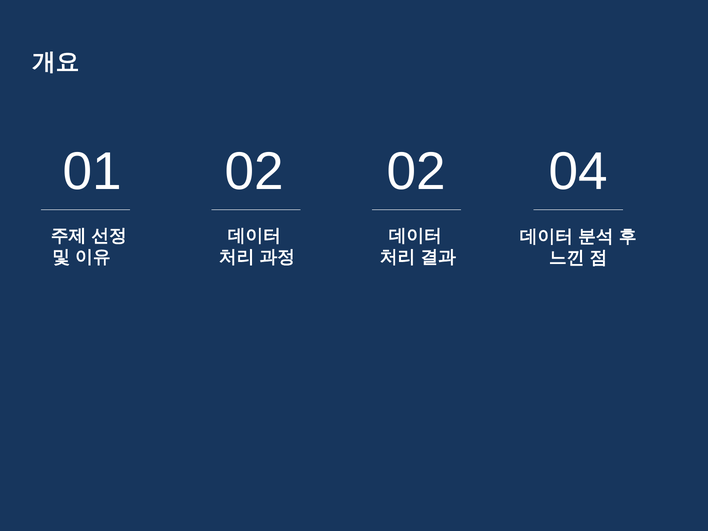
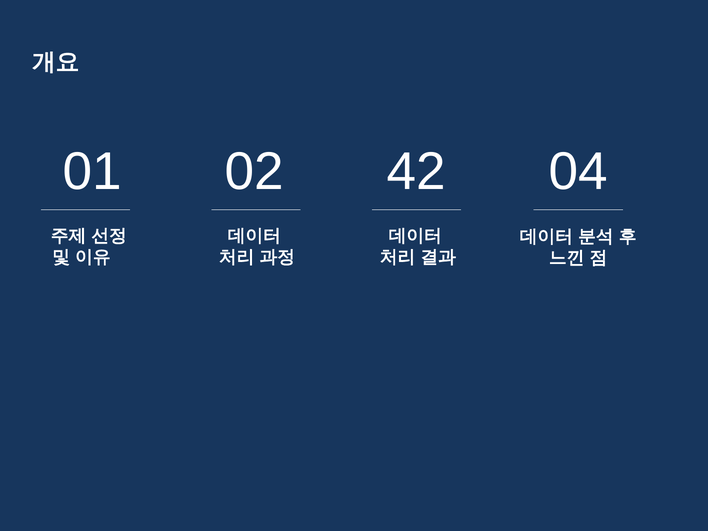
02 02: 02 -> 42
